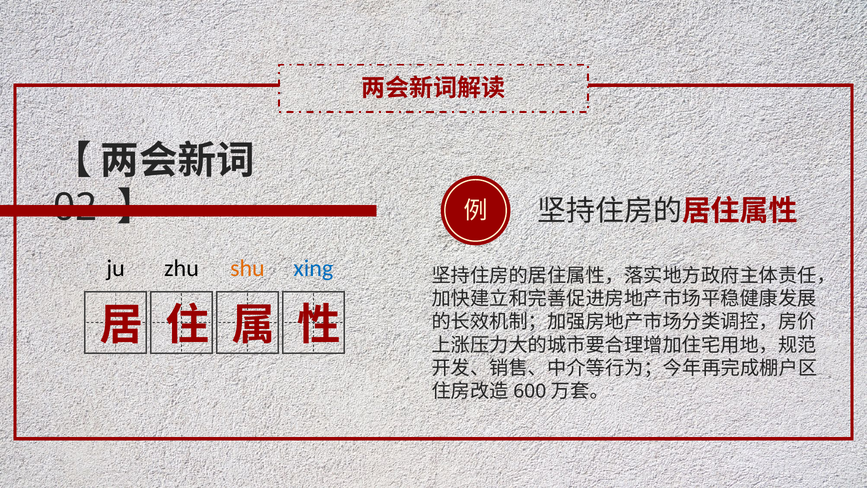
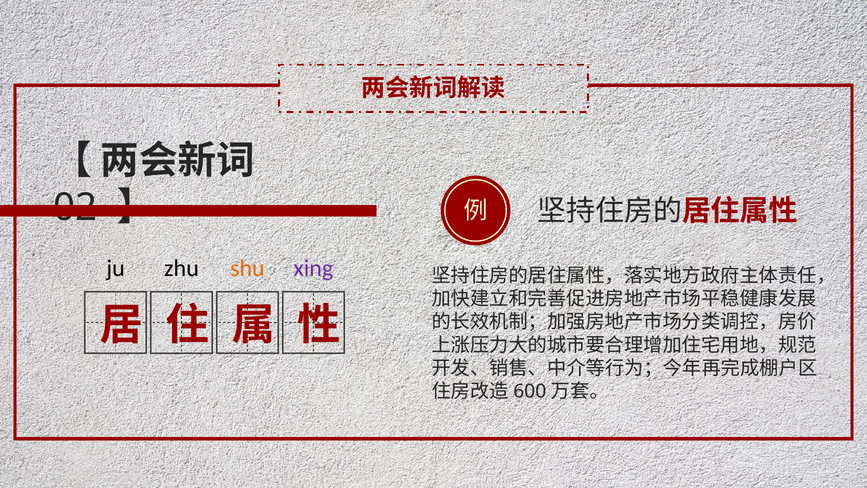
xing colour: blue -> purple
